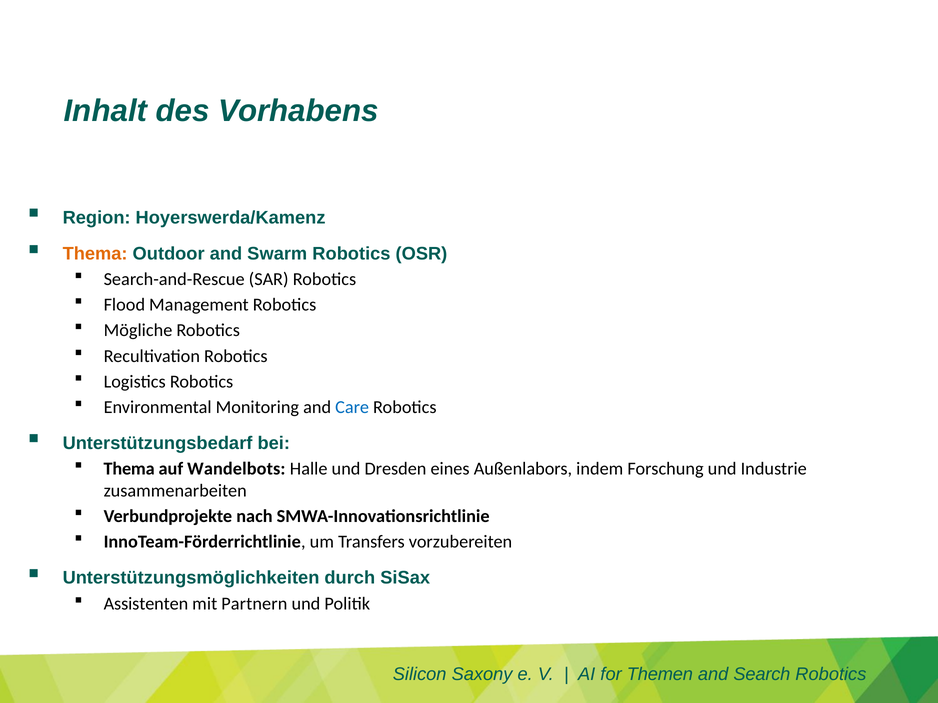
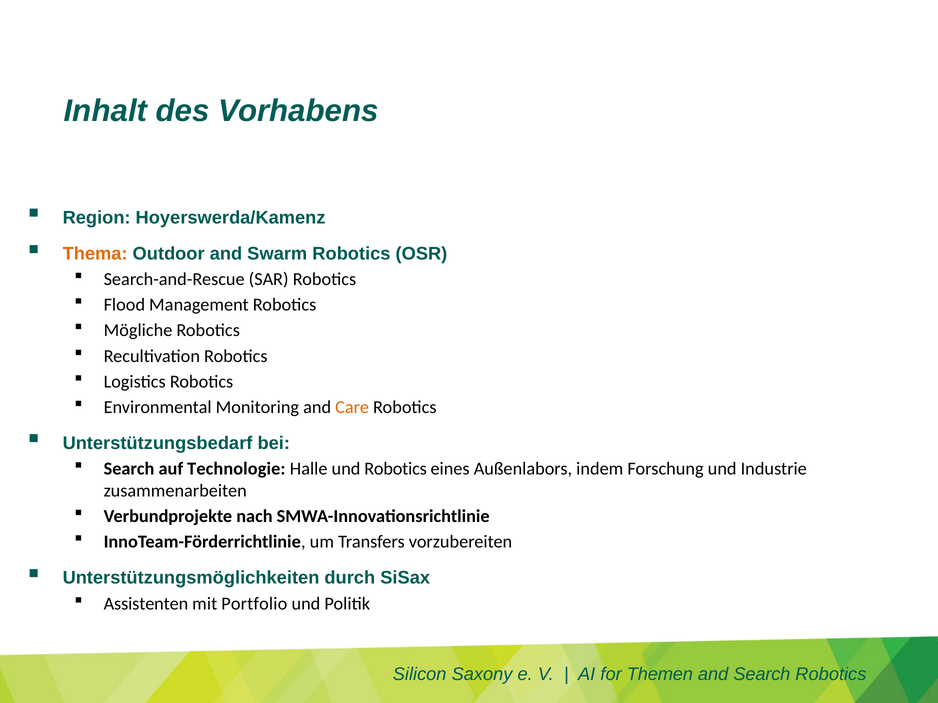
Care colour: blue -> orange
Thema at (129, 469): Thema -> Search
Wandelbots: Wandelbots -> Technologie
und Dresden: Dresden -> Robotics
Partnern: Partnern -> Portfolio
